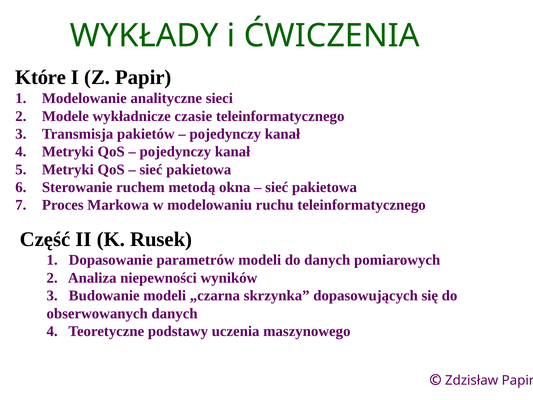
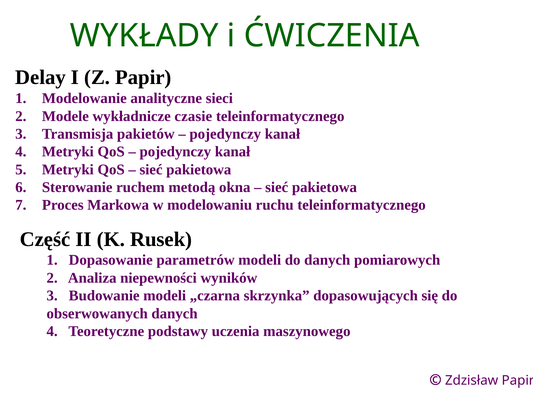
Które: Które -> Delay
